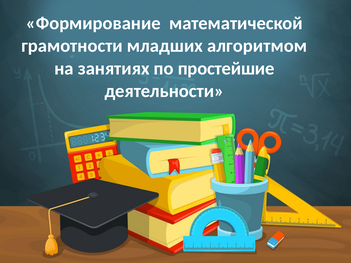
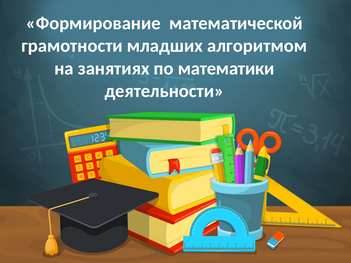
простейшие: простейшие -> математики
